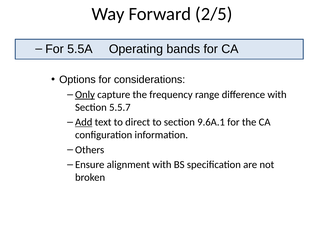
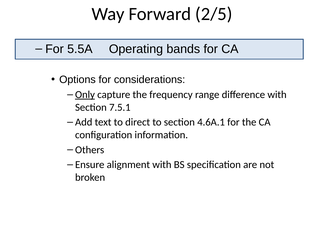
5.5.7: 5.5.7 -> 7.5.1
Add underline: present -> none
9.6A.1: 9.6A.1 -> 4.6A.1
